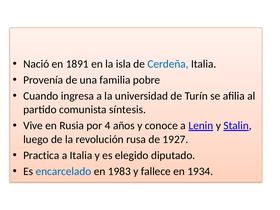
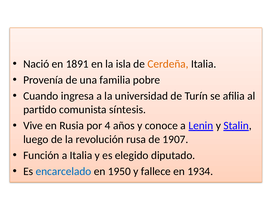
Cerdeña colour: blue -> orange
1927: 1927 -> 1907
Practica: Practica -> Función
1983: 1983 -> 1950
